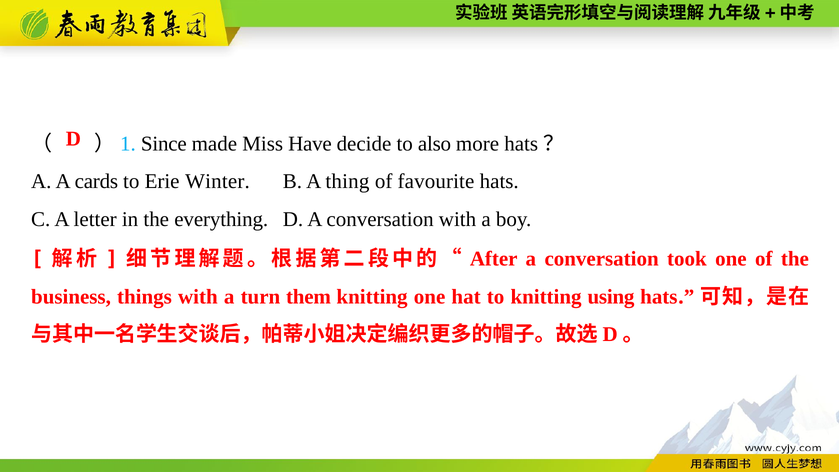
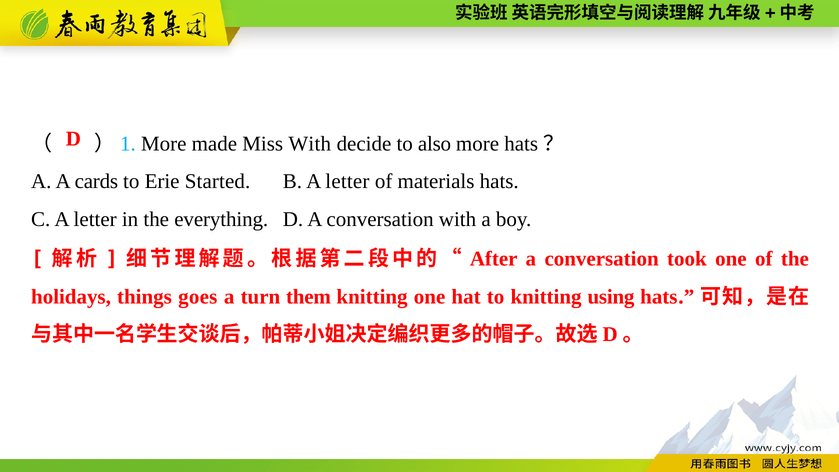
）1 Since: Since -> More
Miss Have: Have -> With
Winter: Winter -> Started
B A thing: thing -> letter
favourite: favourite -> materials
business: business -> holidays
things with: with -> goes
